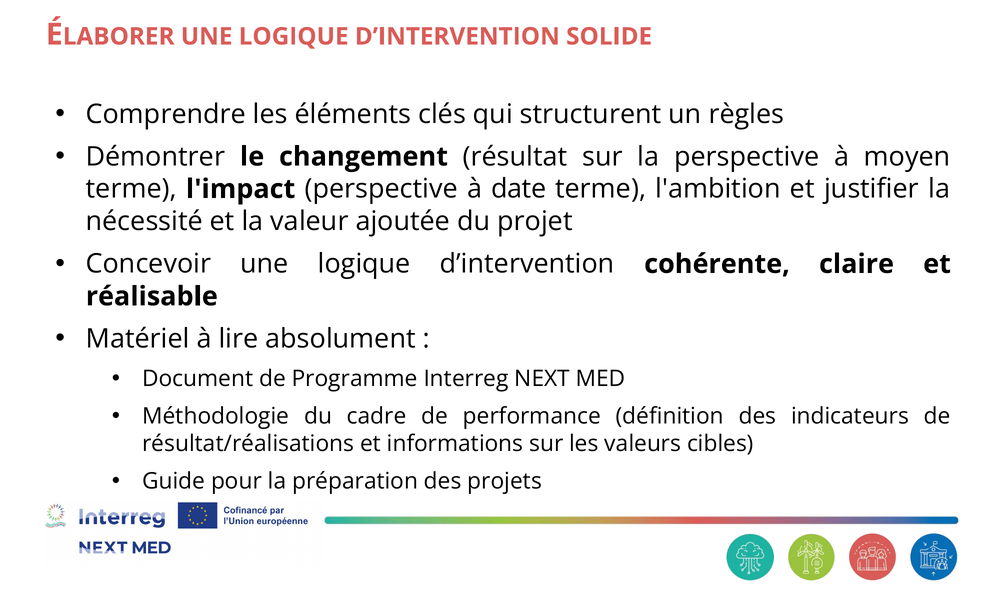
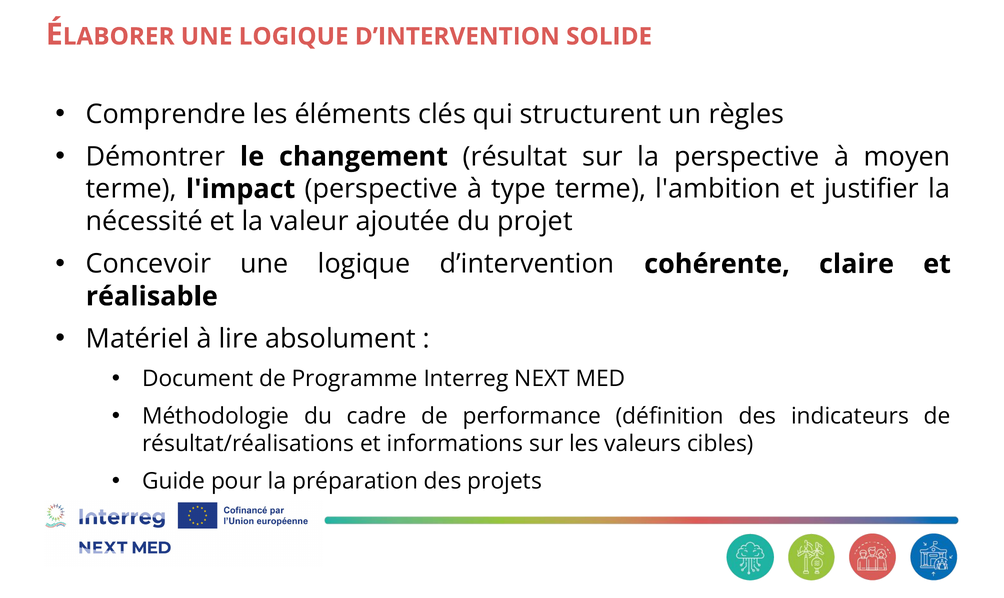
date: date -> type
